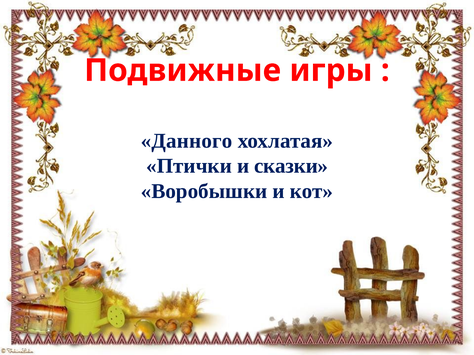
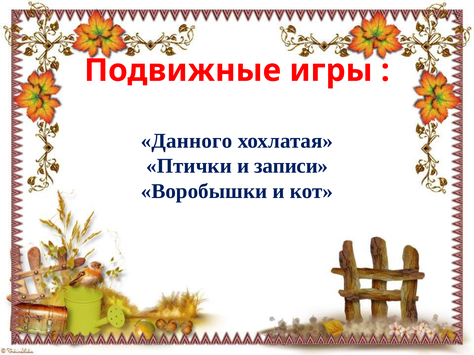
сказки: сказки -> записи
